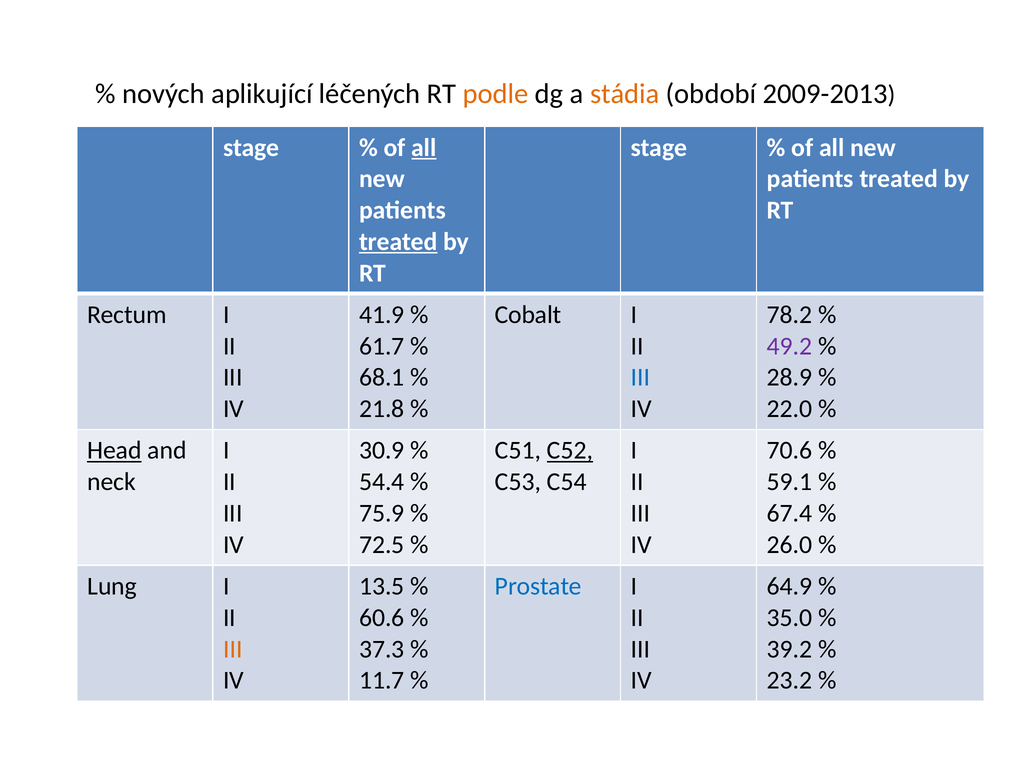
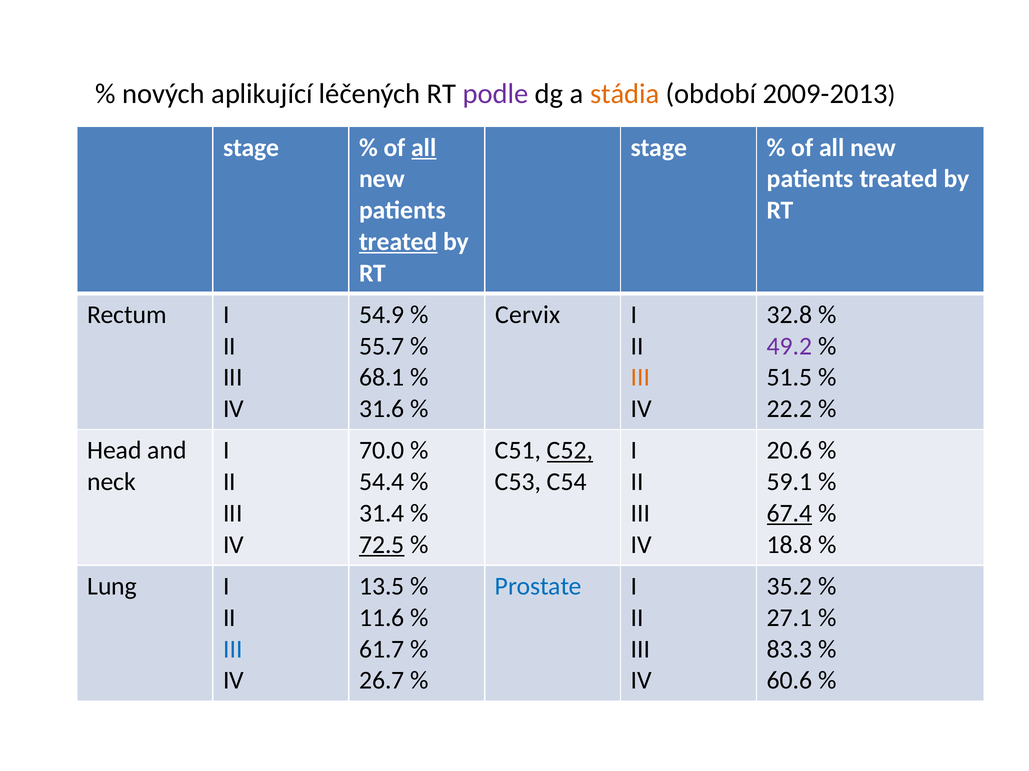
podle colour: orange -> purple
41.9: 41.9 -> 54.9
Cobalt: Cobalt -> Cervix
78.2: 78.2 -> 32.8
61.7: 61.7 -> 55.7
III at (641, 378) colour: blue -> orange
28.9: 28.9 -> 51.5
21.8: 21.8 -> 31.6
22.0: 22.0 -> 22.2
Head underline: present -> none
30.9: 30.9 -> 70.0
70.6: 70.6 -> 20.6
75.9: 75.9 -> 31.4
67.4 underline: none -> present
72.5 underline: none -> present
26.0: 26.0 -> 18.8
64.9: 64.9 -> 35.2
60.6: 60.6 -> 11.6
35.0: 35.0 -> 27.1
III at (233, 650) colour: orange -> blue
37.3: 37.3 -> 61.7
39.2: 39.2 -> 83.3
11.7: 11.7 -> 26.7
23.2: 23.2 -> 60.6
